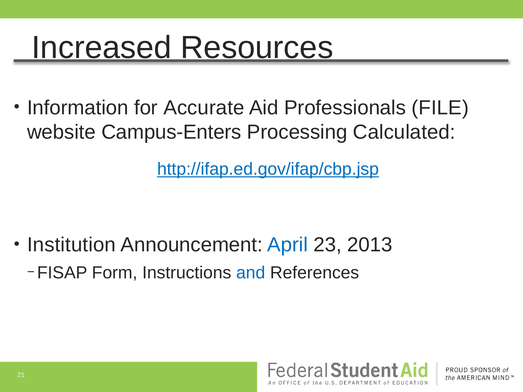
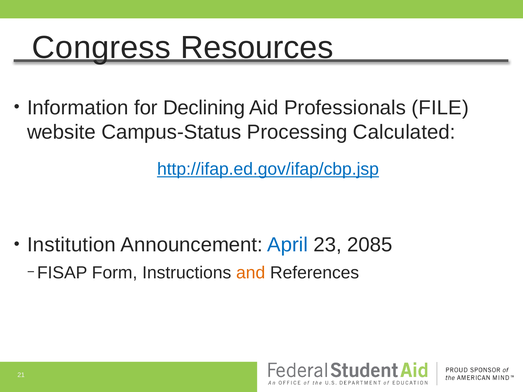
Increased: Increased -> Congress
Accurate: Accurate -> Declining
Campus-Enters: Campus-Enters -> Campus-Status
2013: 2013 -> 2085
and colour: blue -> orange
